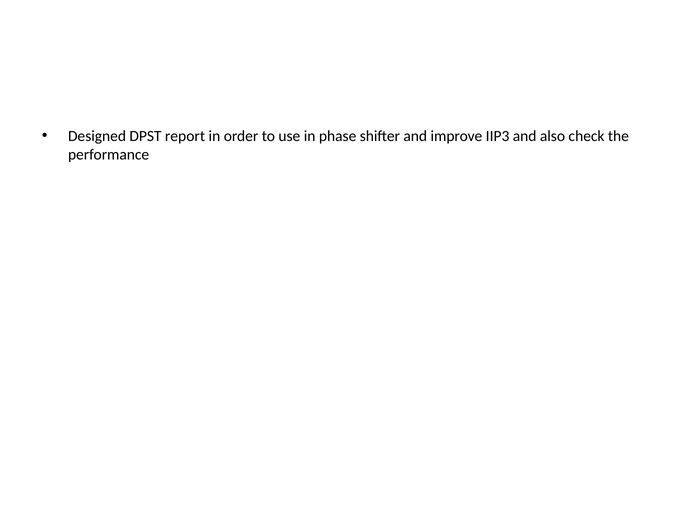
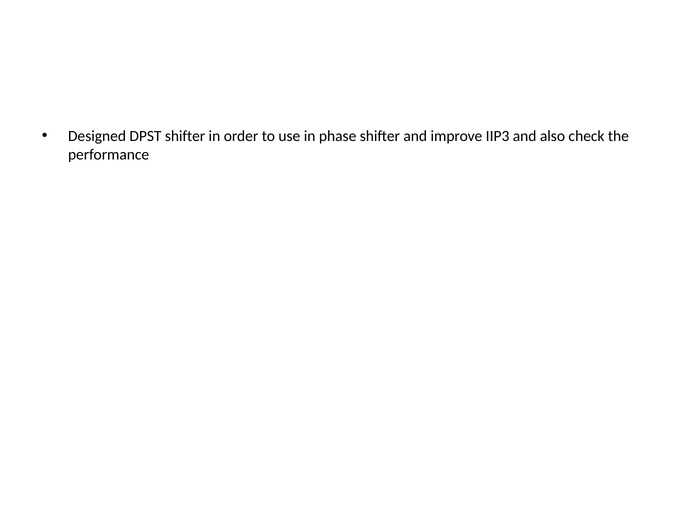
DPST report: report -> shifter
